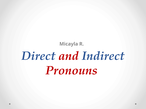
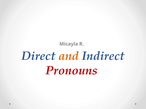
and colour: red -> orange
